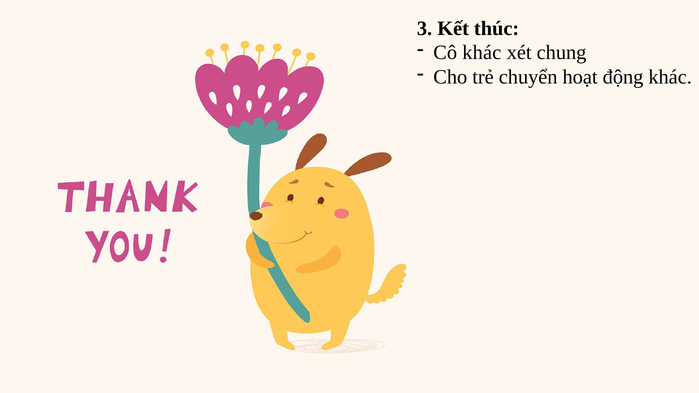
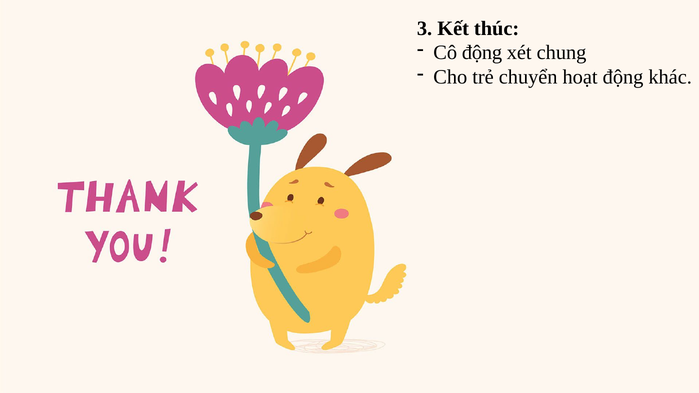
Cô khác: khác -> động
